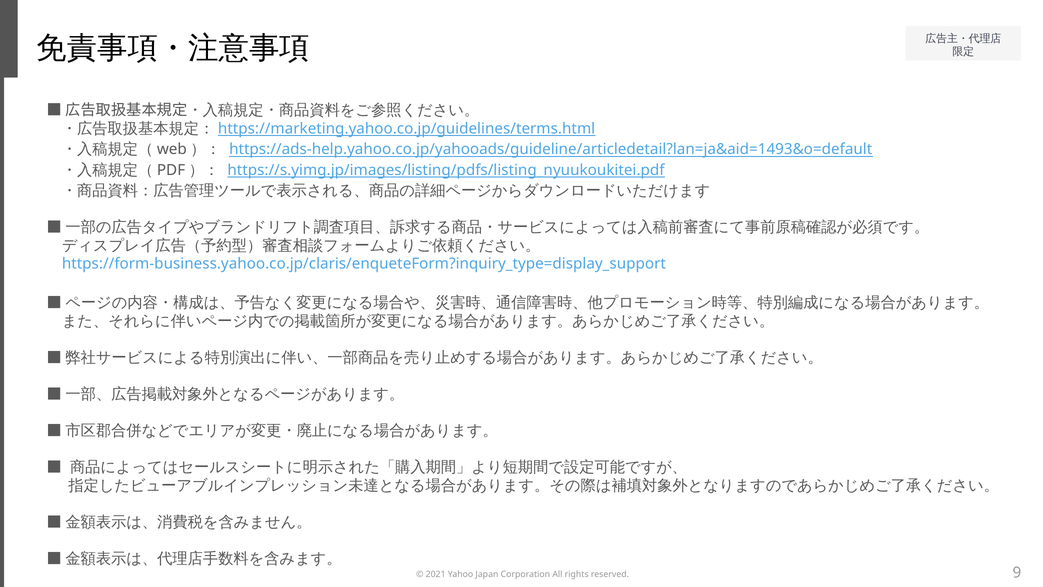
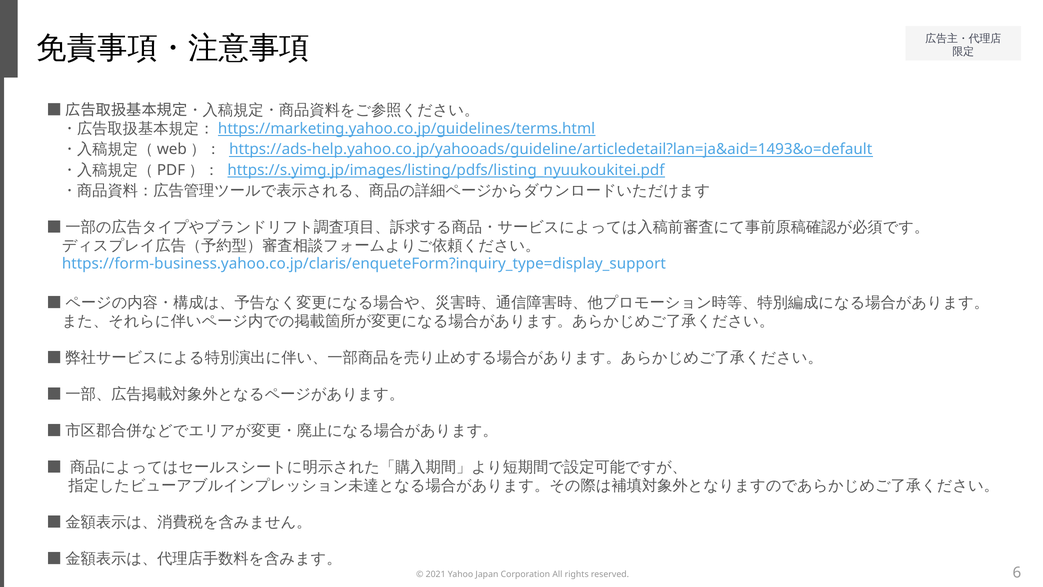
9: 9 -> 6
